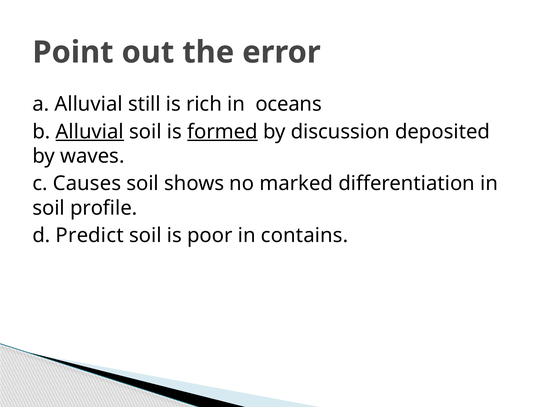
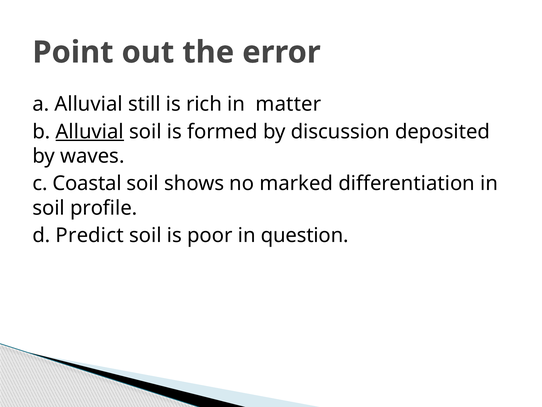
oceans: oceans -> matter
formed underline: present -> none
Causes: Causes -> Coastal
contains: contains -> question
